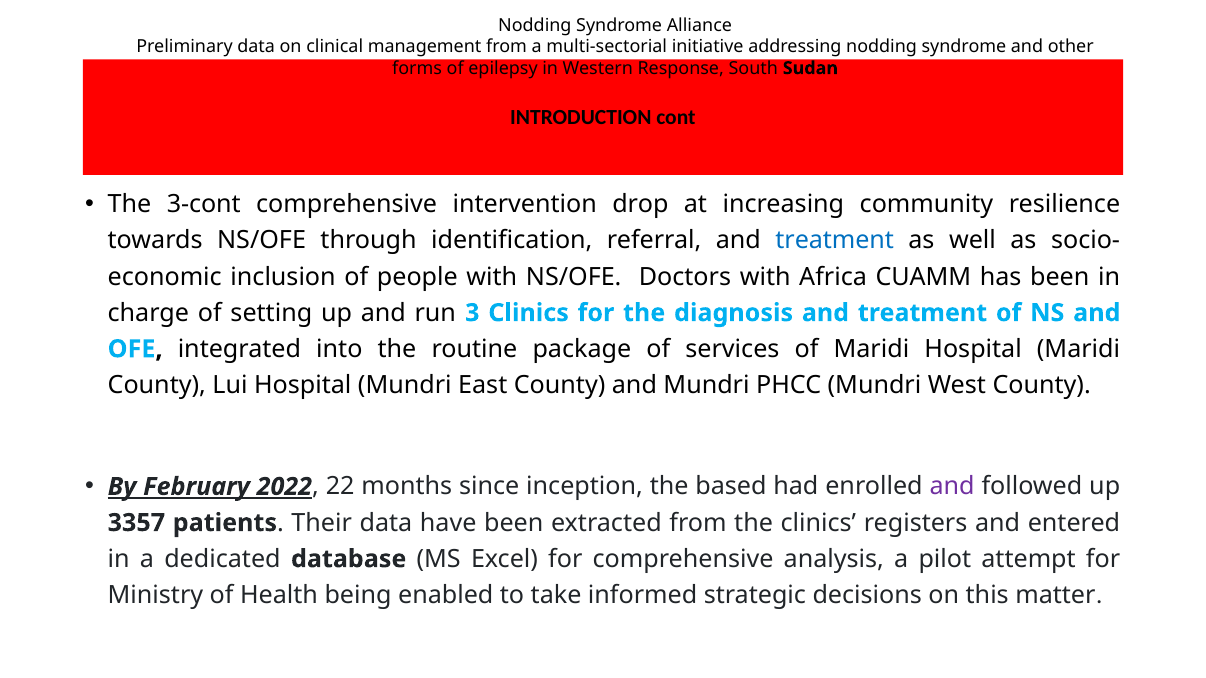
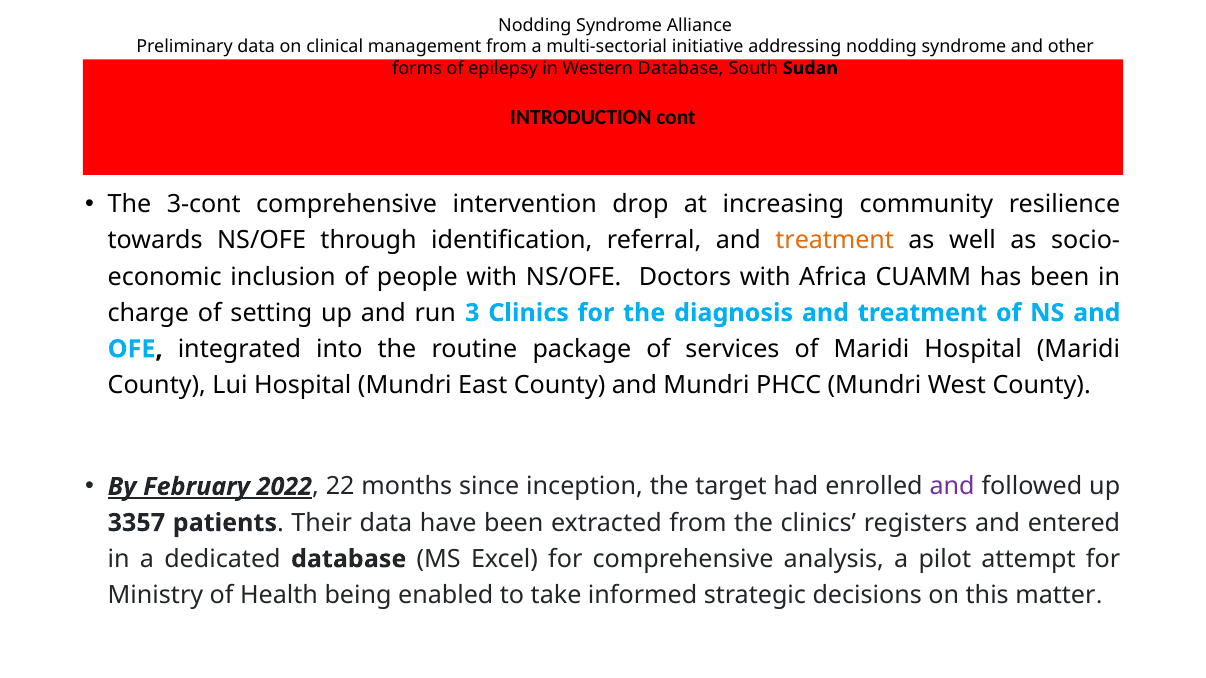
Western Response: Response -> Database
treatment at (835, 241) colour: blue -> orange
based: based -> target
